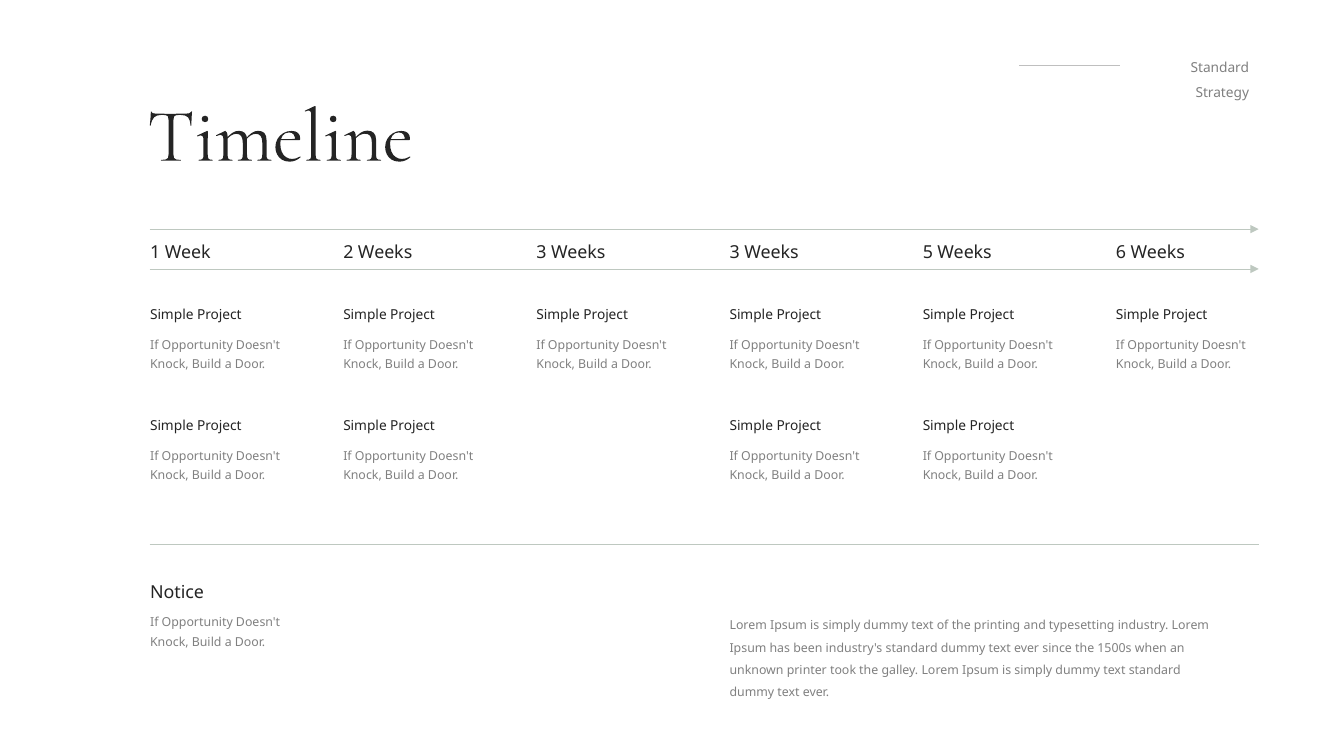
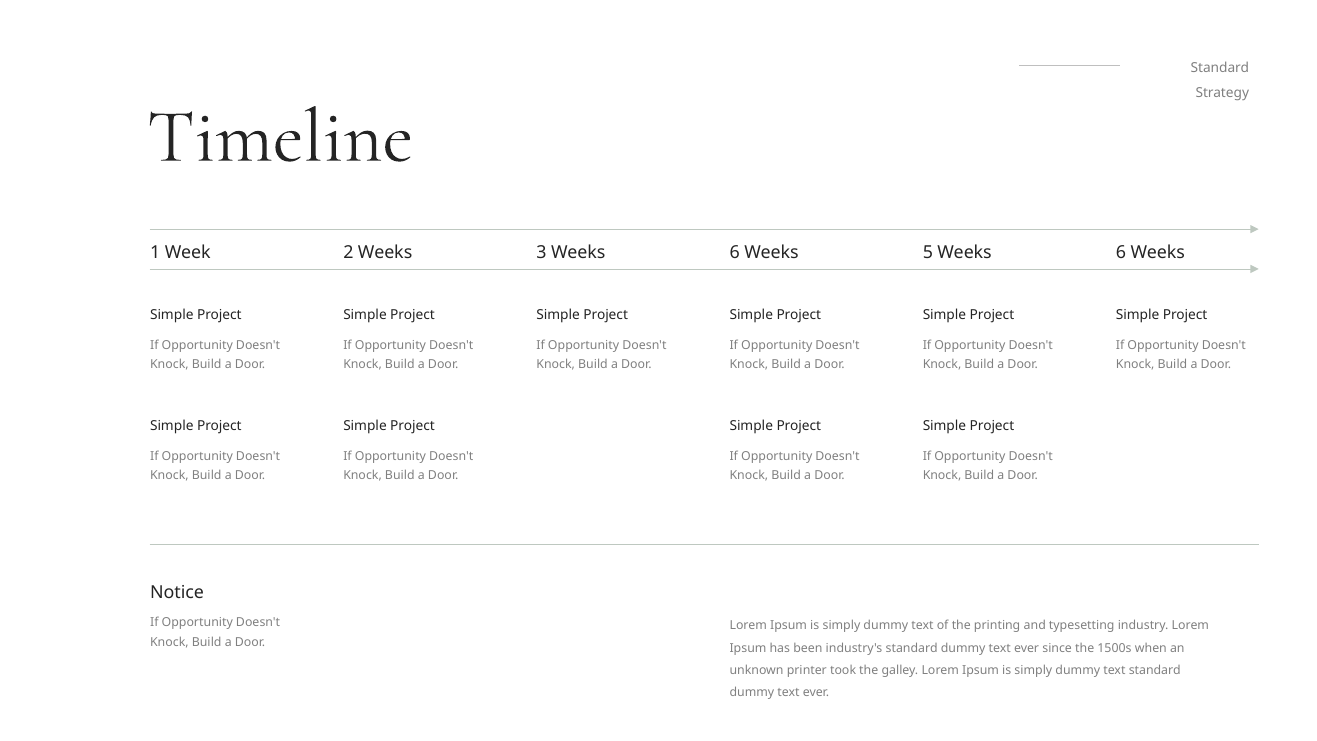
3 Weeks 3: 3 -> 6
